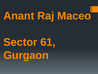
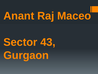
61: 61 -> 43
